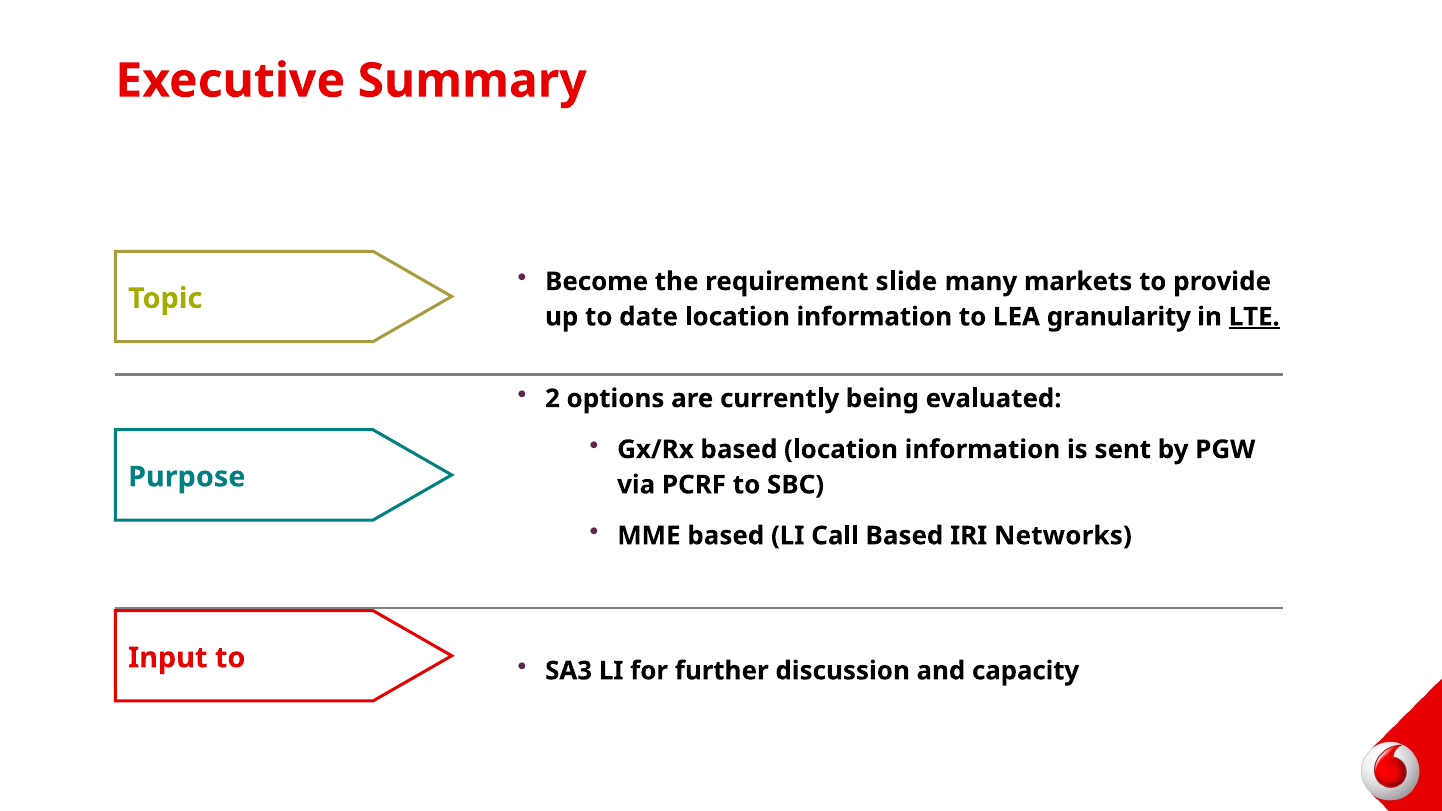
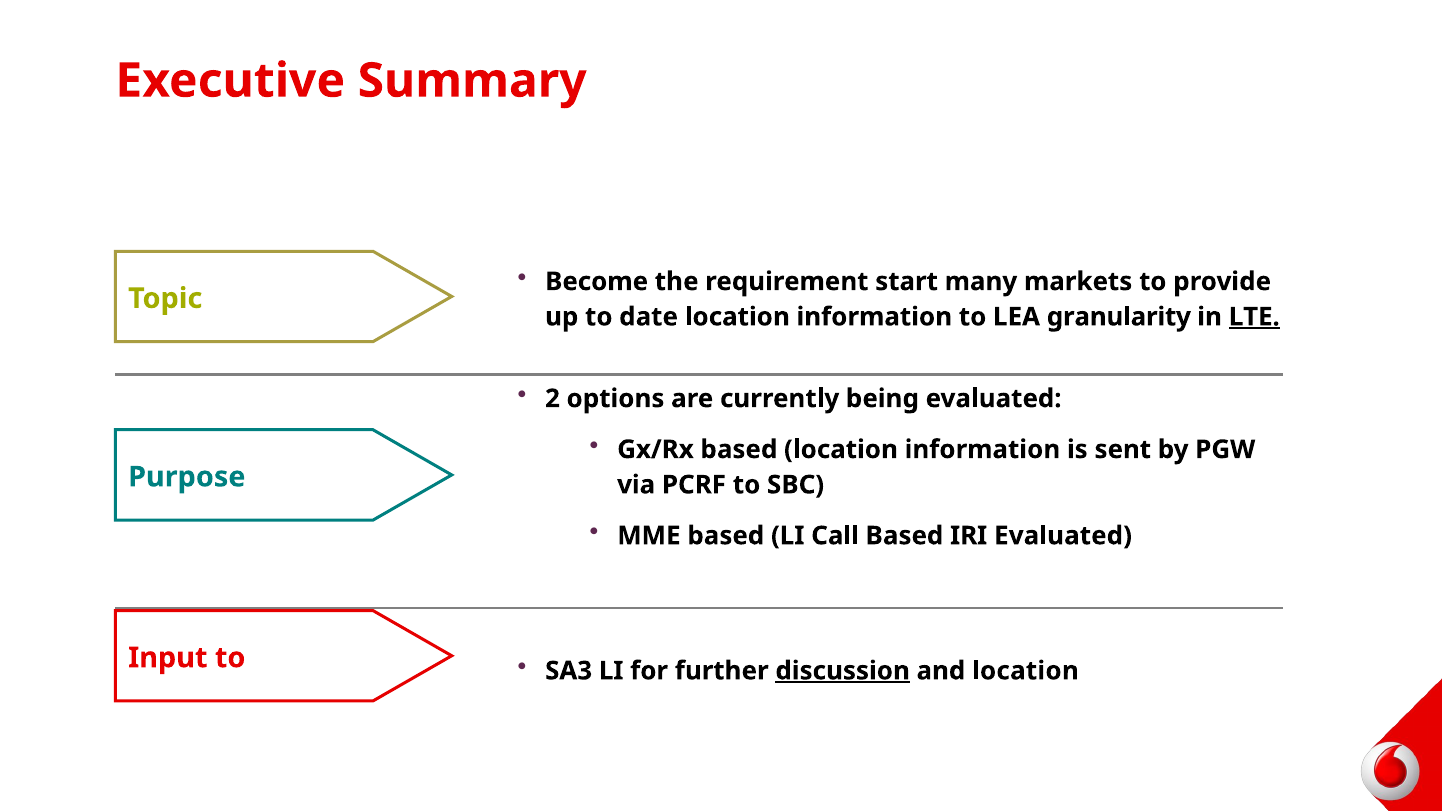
slide: slide -> start
IRI Networks: Networks -> Evaluated
discussion underline: none -> present
and capacity: capacity -> location
